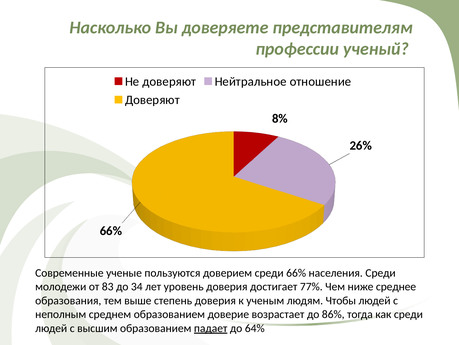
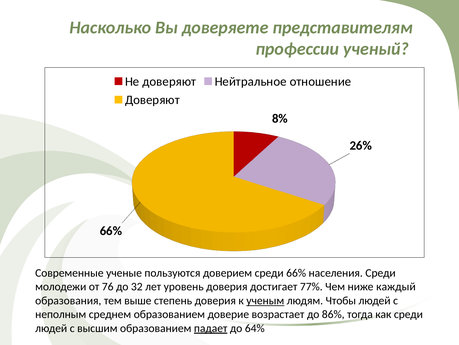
83: 83 -> 76
34: 34 -> 32
среднее: среднее -> каждый
ученым underline: none -> present
